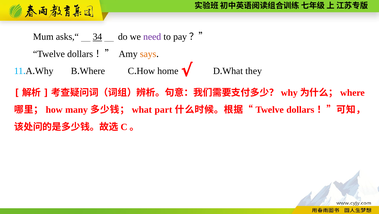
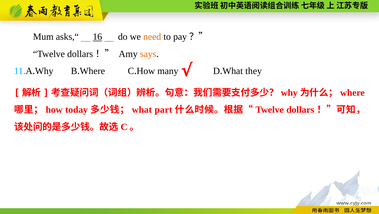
34: 34 -> 16
need colour: purple -> orange
home: home -> many
many: many -> today
